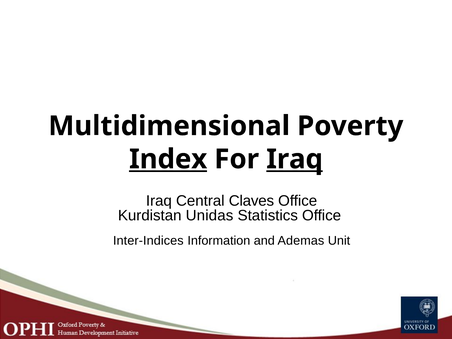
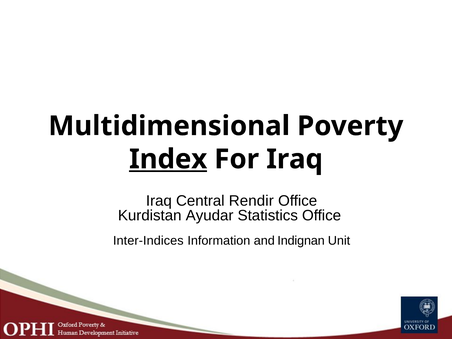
Iraq at (295, 159) underline: present -> none
Claves: Claves -> Rendir
Unidas: Unidas -> Ayudar
Ademas: Ademas -> Indignan
